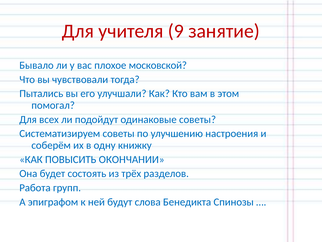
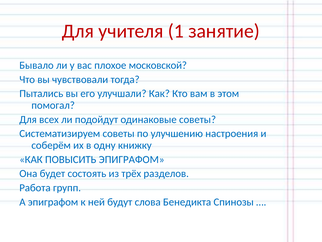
9: 9 -> 1
ПОВЫСИТЬ ОКОНЧАНИИ: ОКОНЧАНИИ -> ЭПИГРАФОМ
